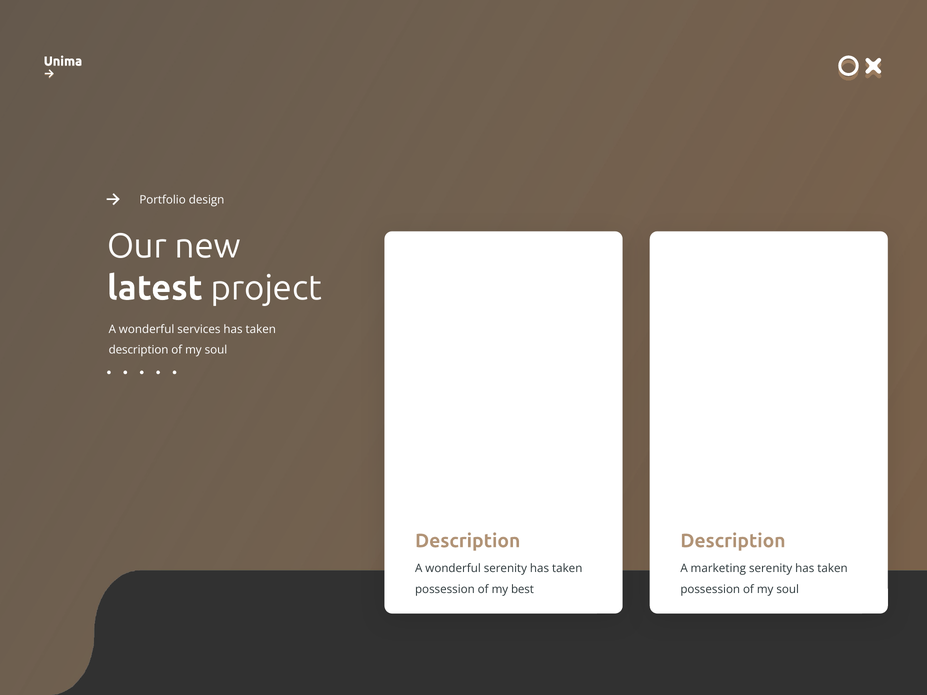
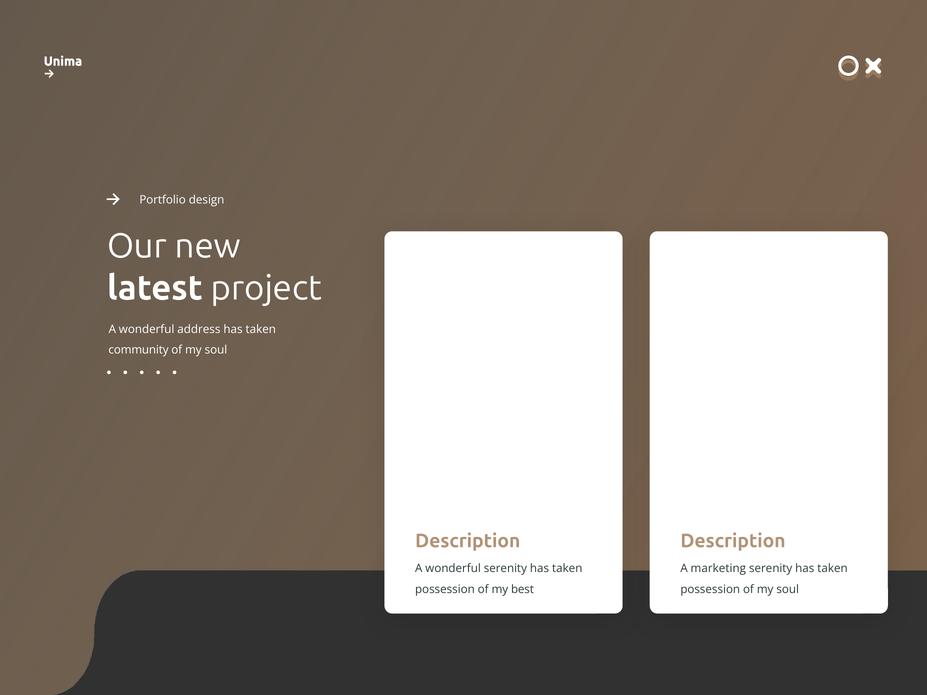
services: services -> address
description at (139, 350): description -> community
